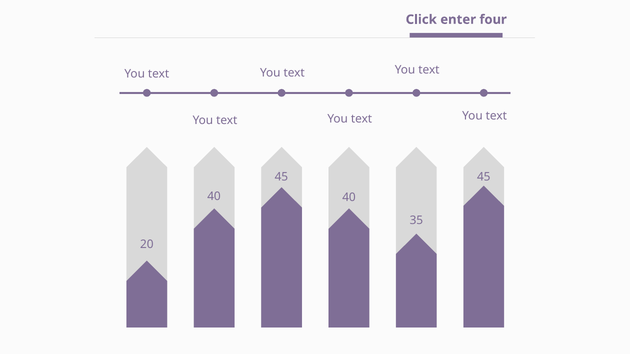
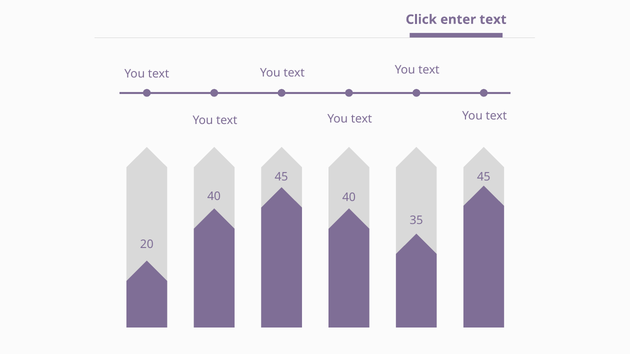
enter four: four -> text
